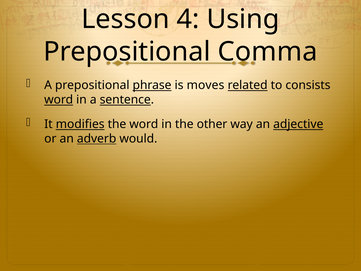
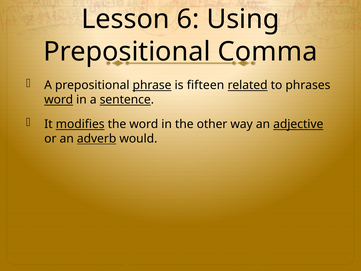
4: 4 -> 6
moves: moves -> fifteen
consists: consists -> phrases
